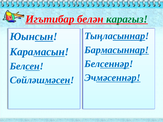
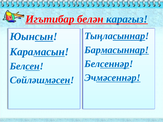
карагыз colour: green -> blue
